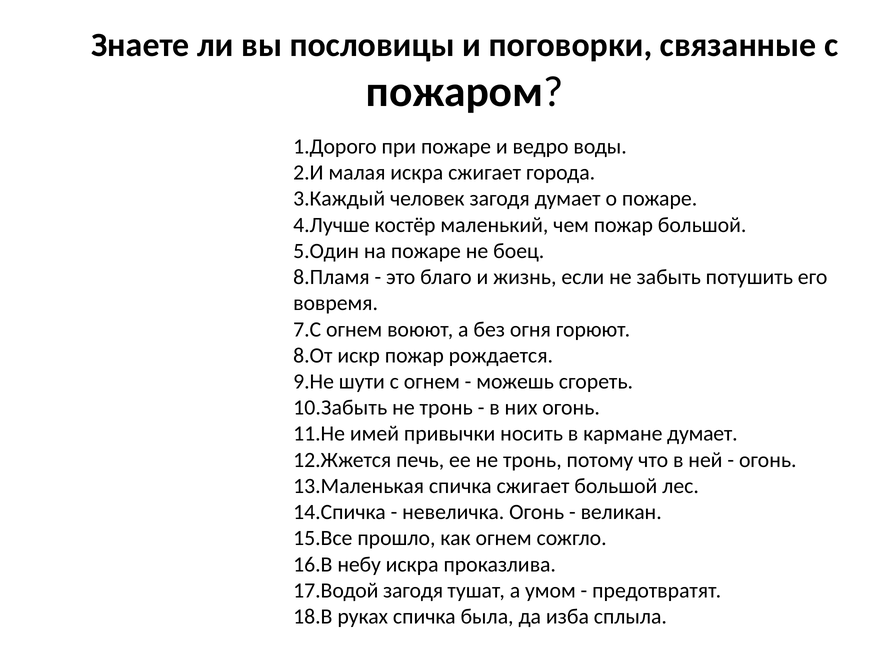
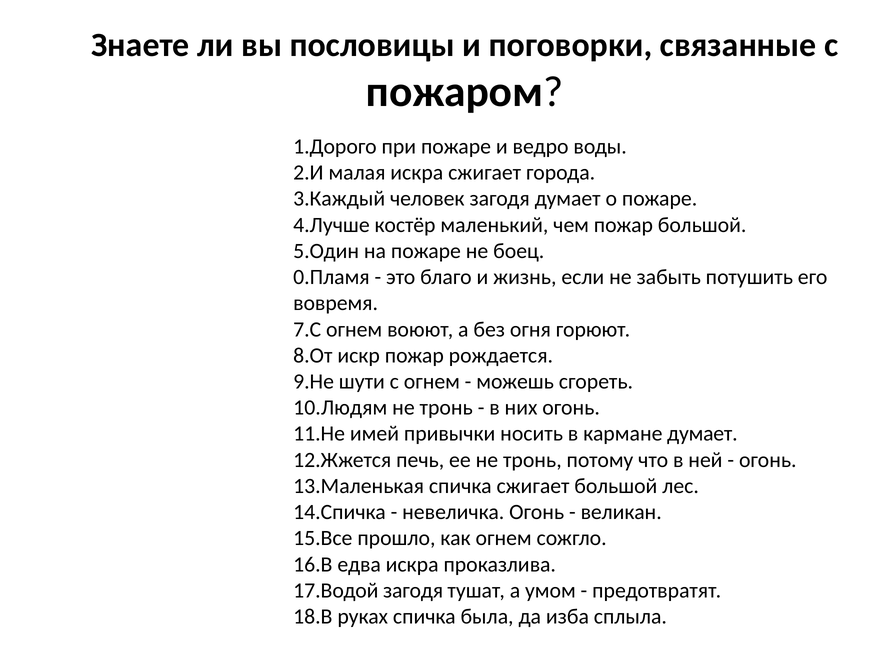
8.Пламя: 8.Пламя -> 0.Пламя
10.Забыть: 10.Забыть -> 10.Людям
небу: небу -> едва
